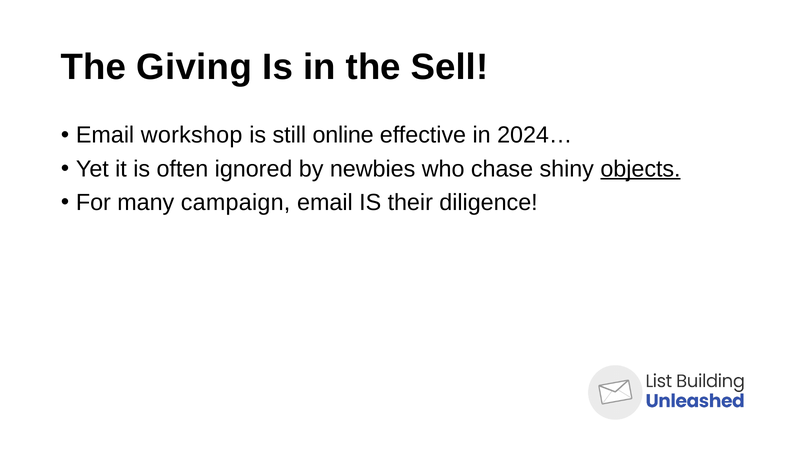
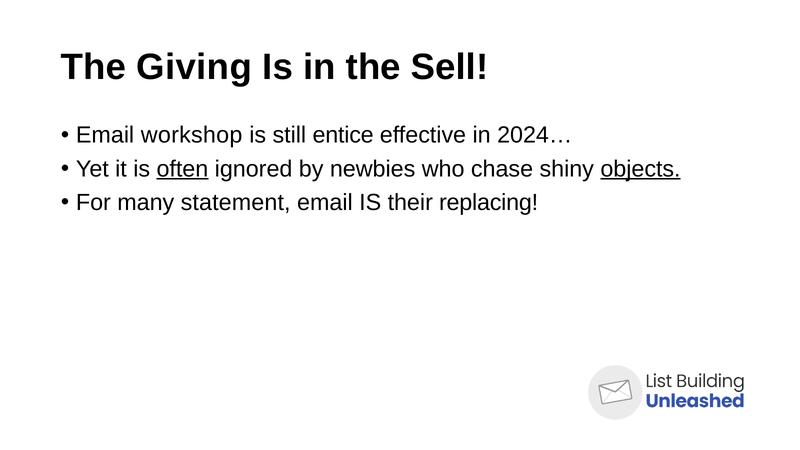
online: online -> entice
often underline: none -> present
campaign: campaign -> statement
diligence: diligence -> replacing
